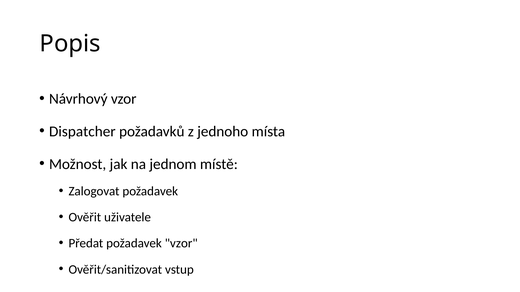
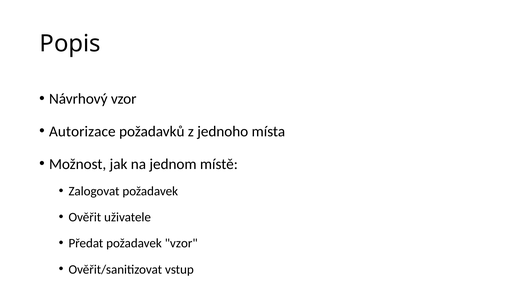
Dispatcher: Dispatcher -> Autorizace
